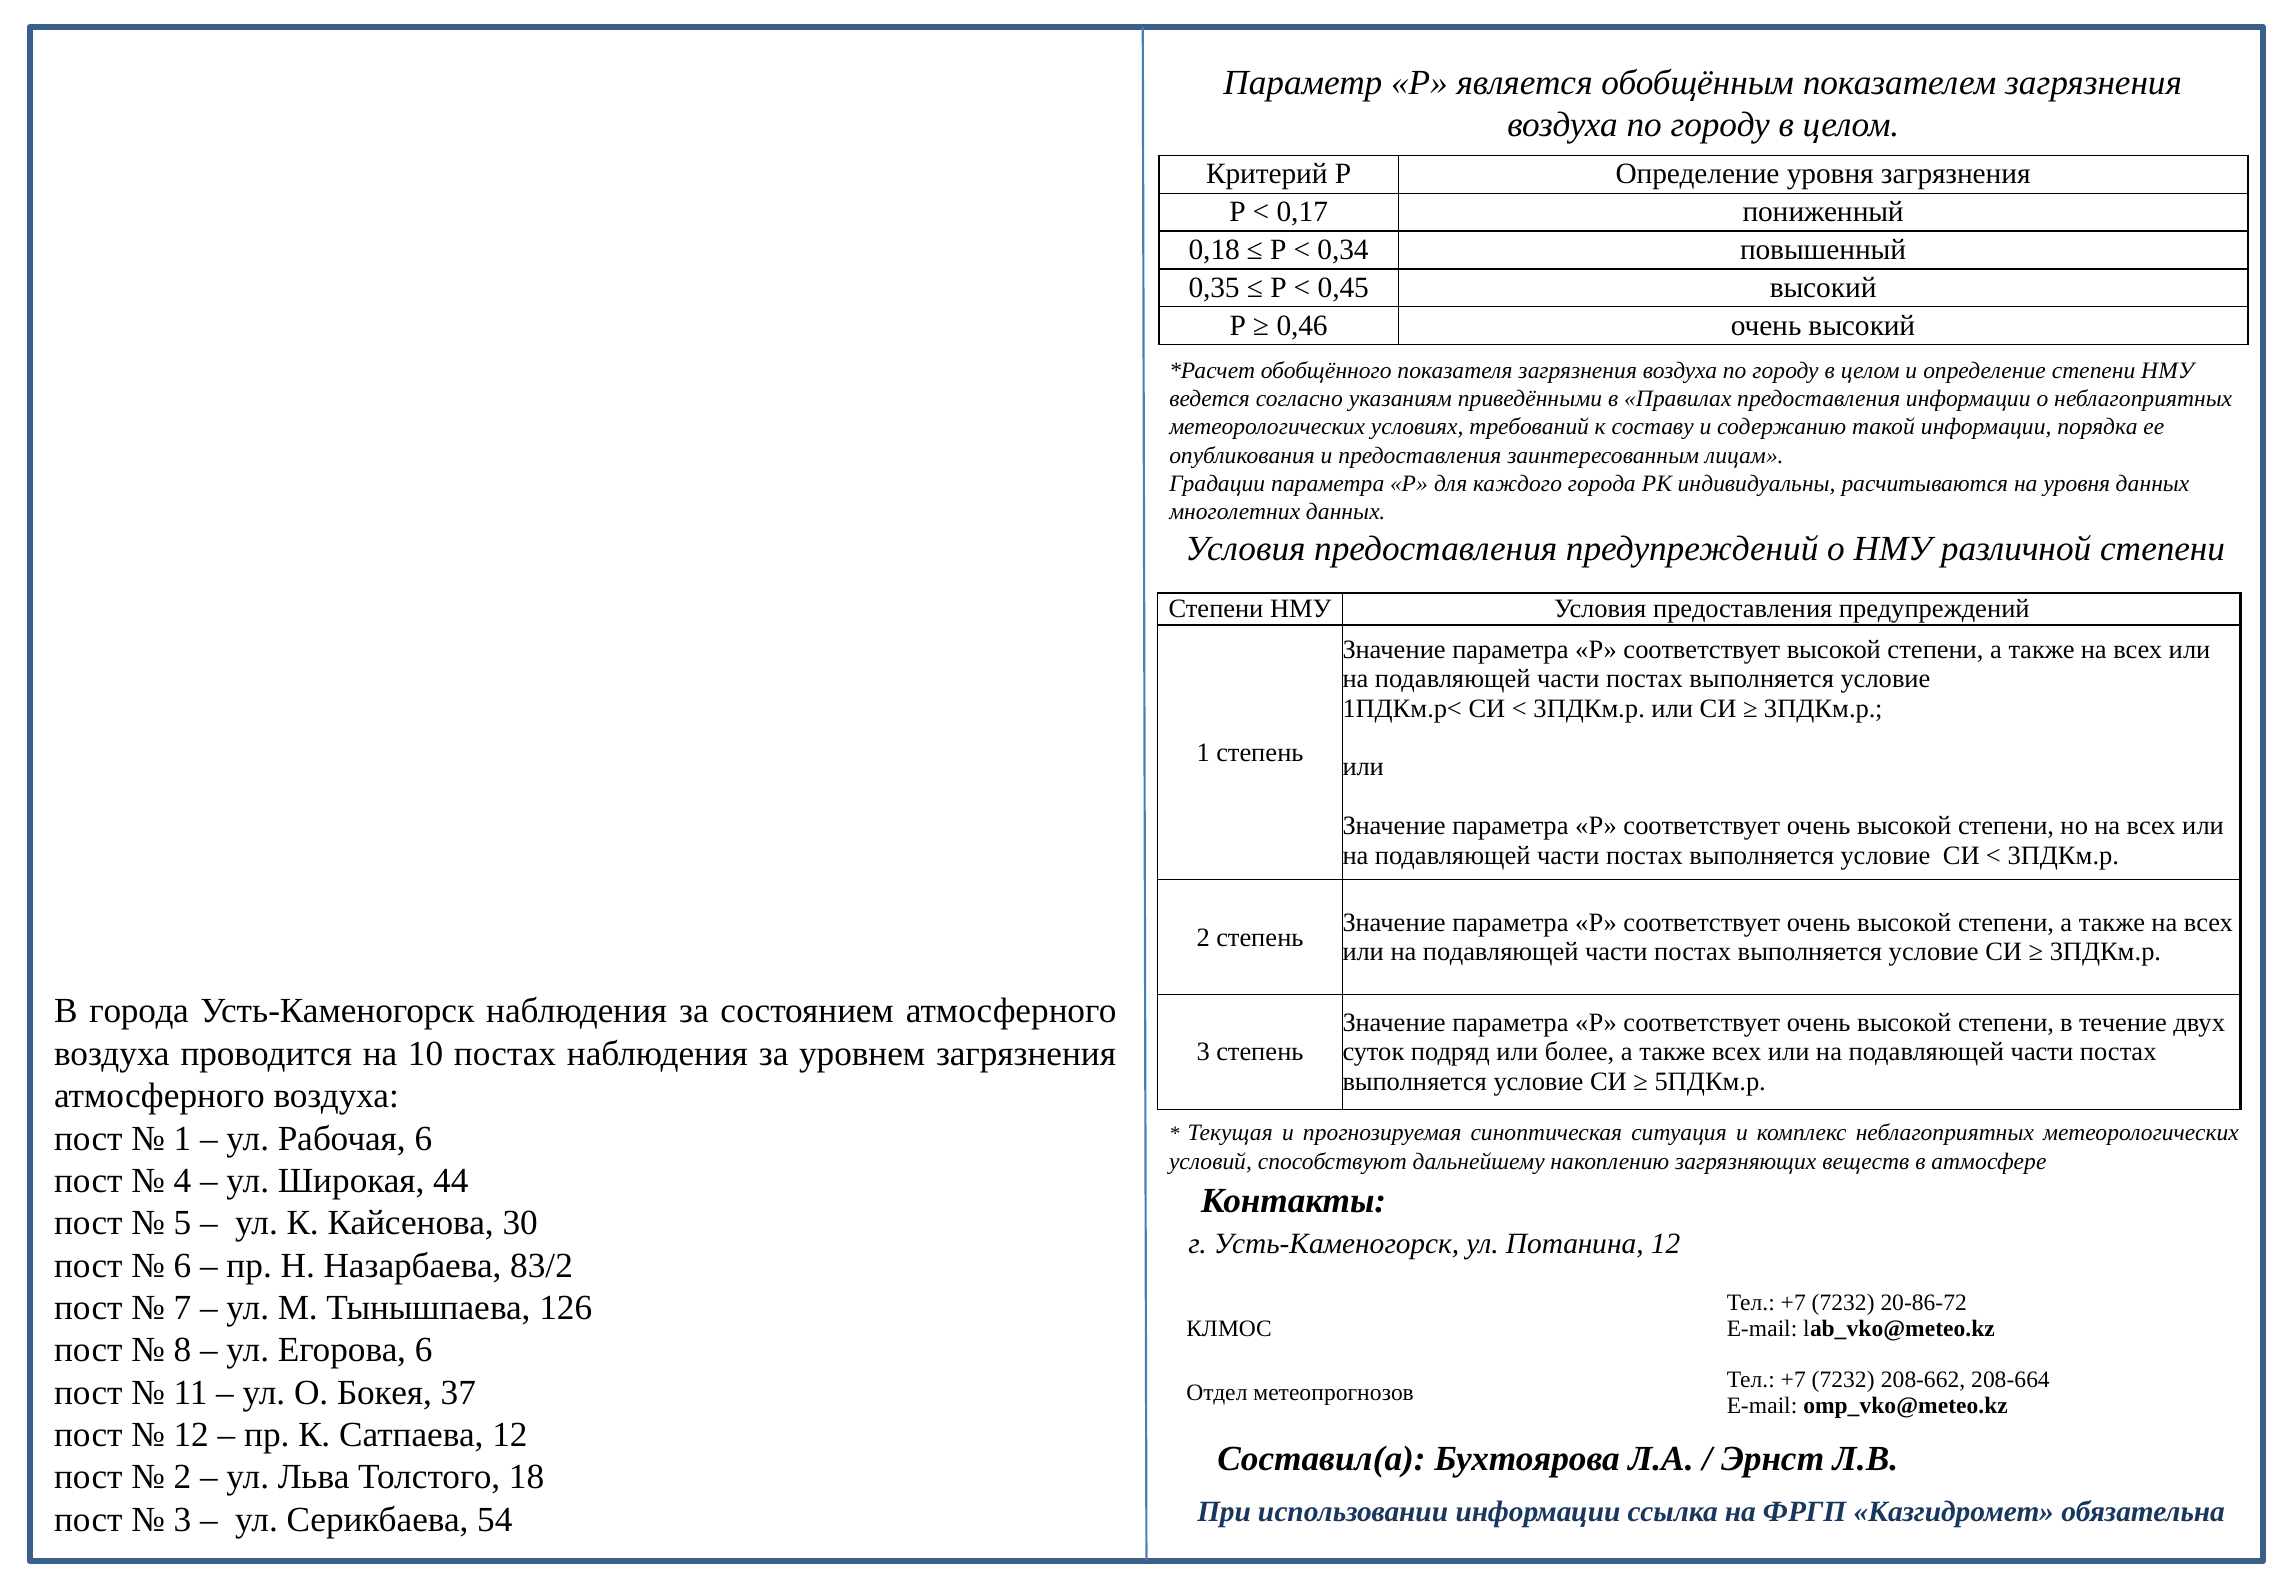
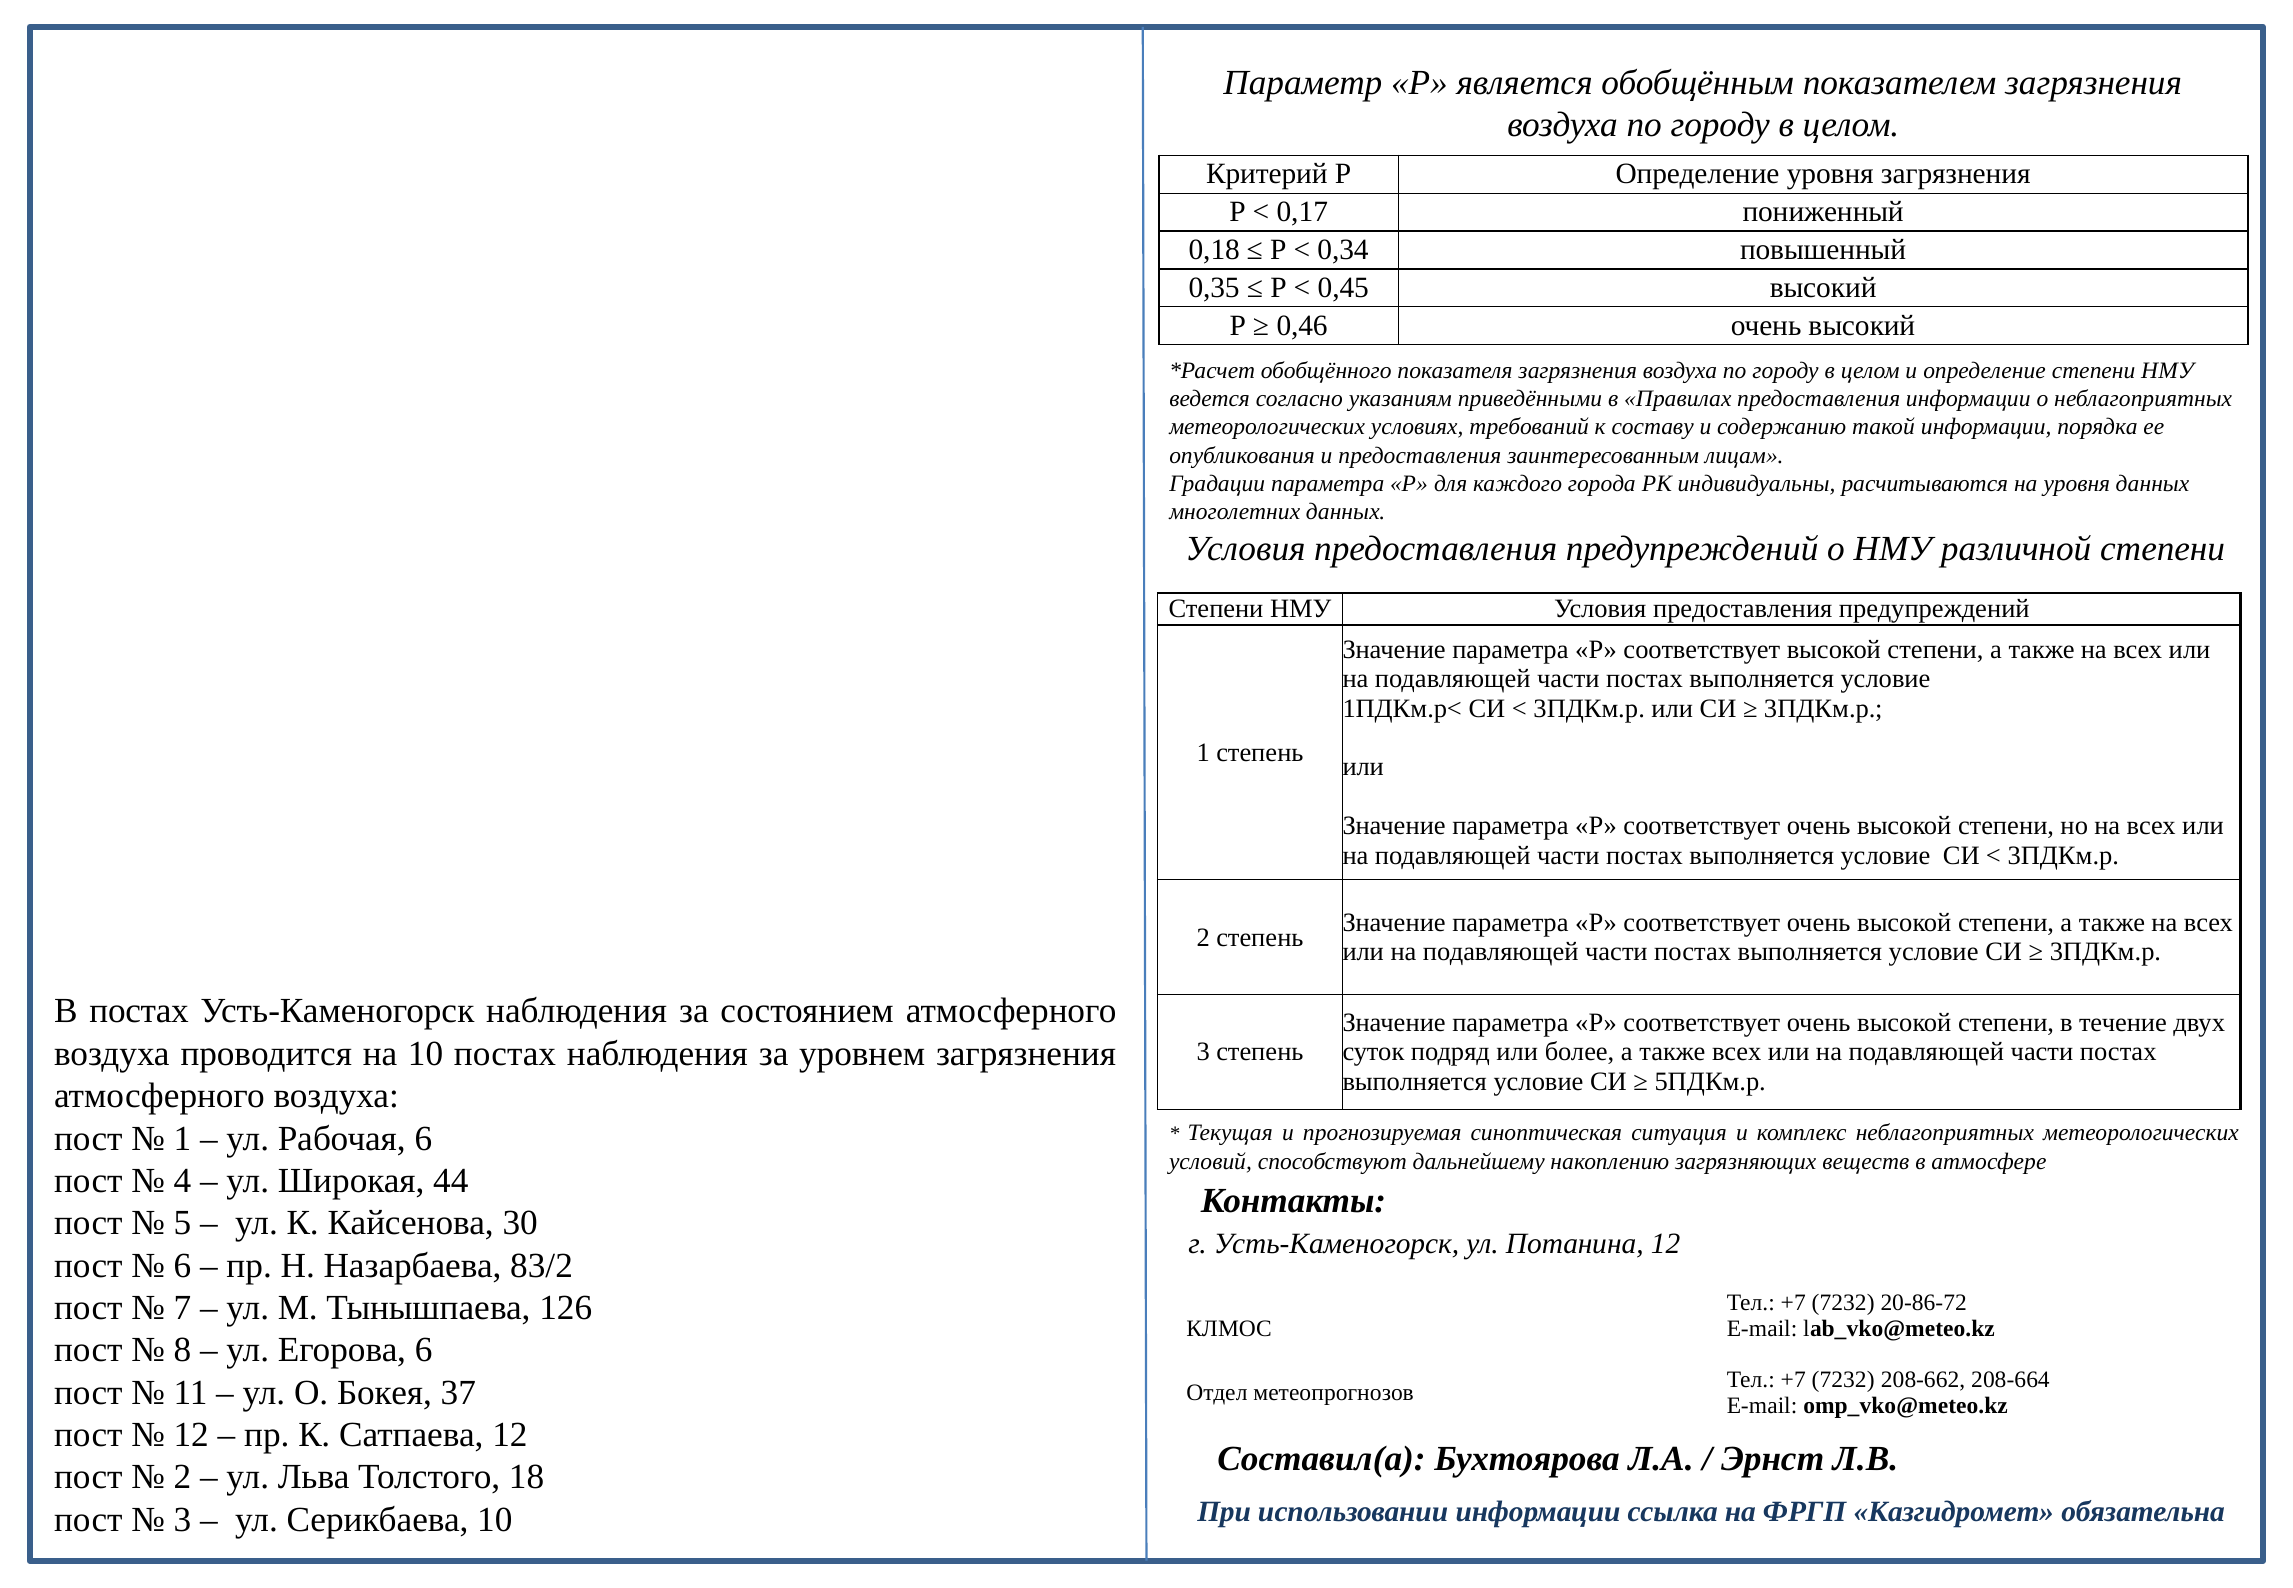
В города: города -> постах
Серикбаева 54: 54 -> 10
